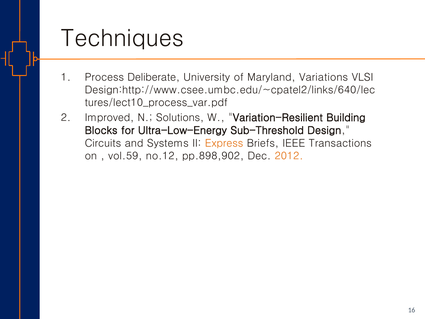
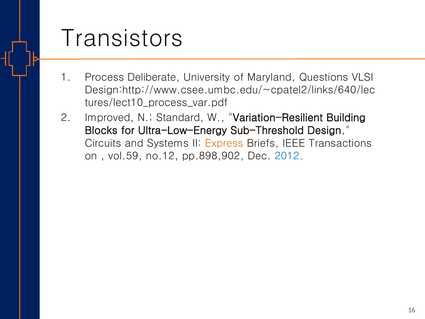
Techniques: Techniques -> Transistors
Variations: Variations -> Questions
Solutions: Solutions -> Standard
2012 colour: orange -> blue
